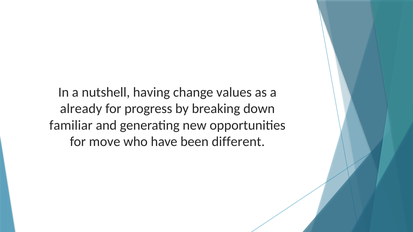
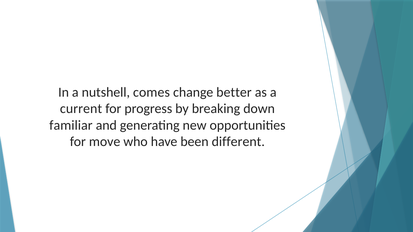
having: having -> comes
values: values -> better
already: already -> current
